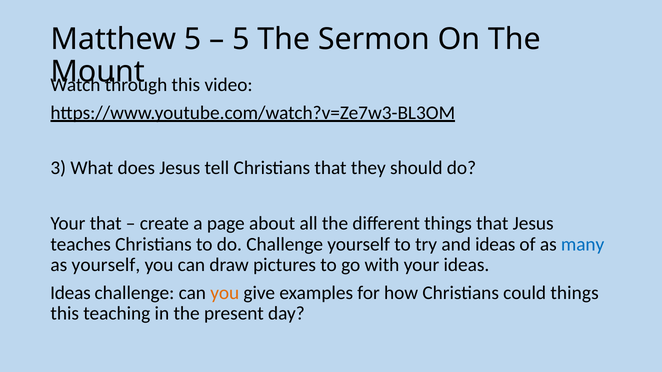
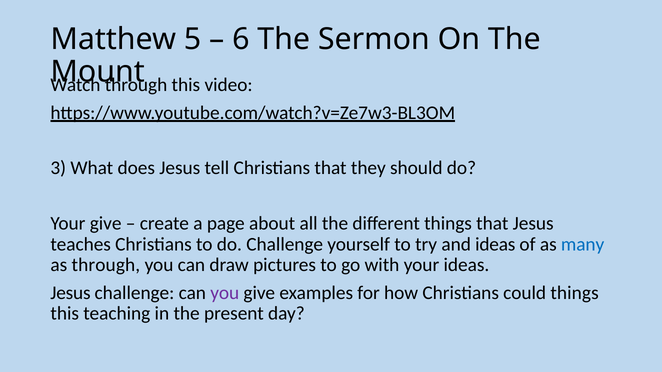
5 at (241, 39): 5 -> 6
Your that: that -> give
as yourself: yourself -> through
Ideas at (70, 293): Ideas -> Jesus
you at (225, 293) colour: orange -> purple
